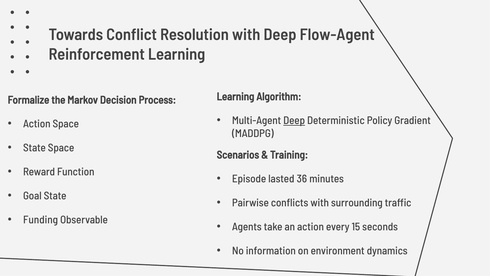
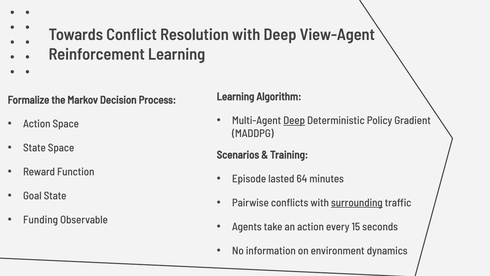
Flow-Agent: Flow-Agent -> View-Agent
36: 36 -> 64
surrounding underline: none -> present
